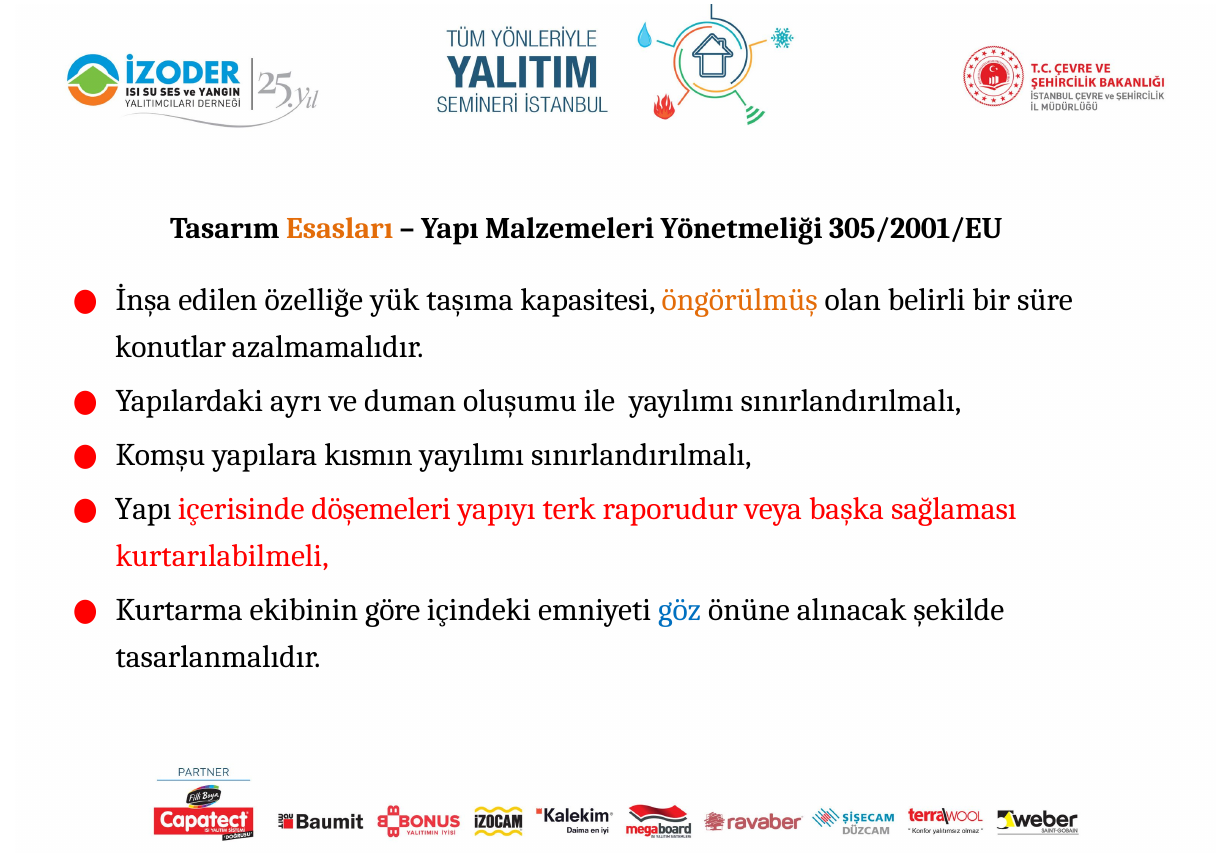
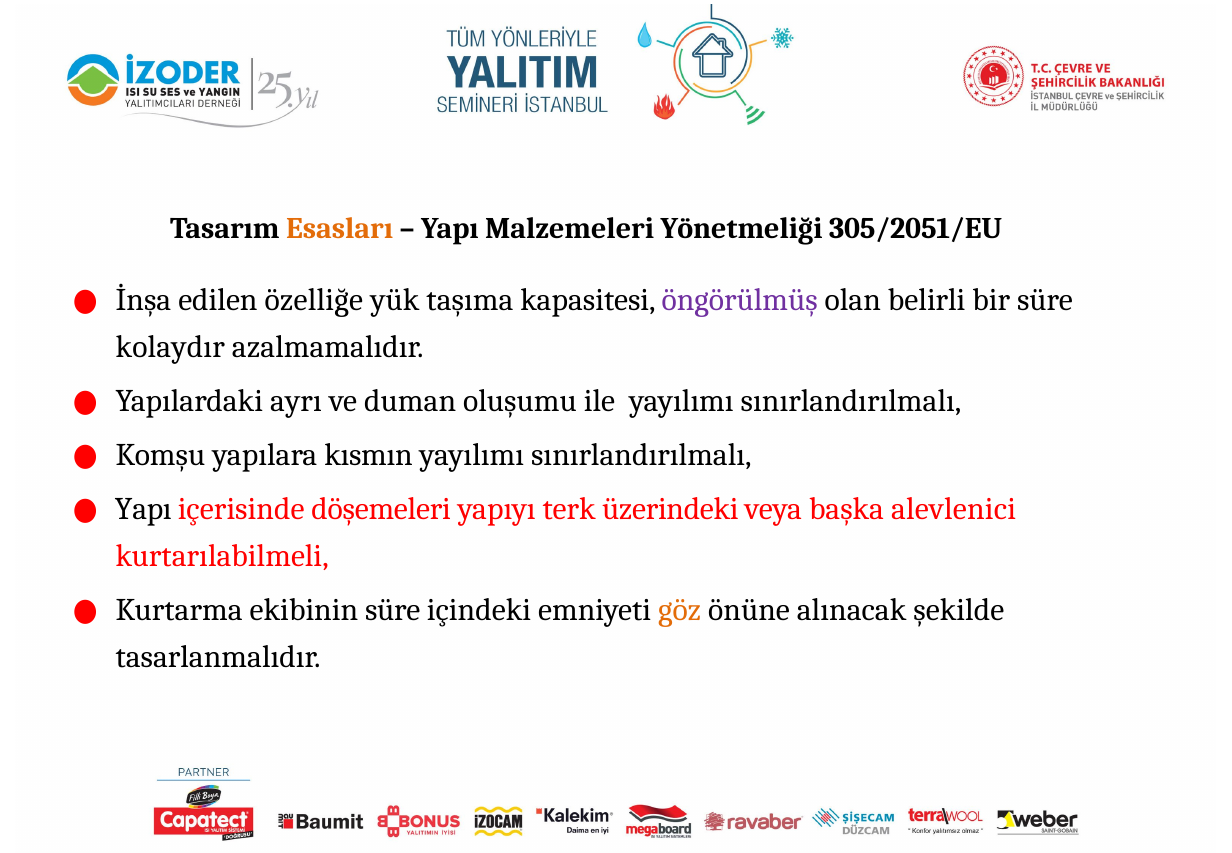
305/2001/EU: 305/2001/EU -> 305/2051/EU
öngörülmüş colour: orange -> purple
konutlar: konutlar -> kolaydır
raporudur: raporudur -> üzerindeki
sağlaması: sağlaması -> alevlenici
ekibinin göre: göre -> süre
göz colour: blue -> orange
